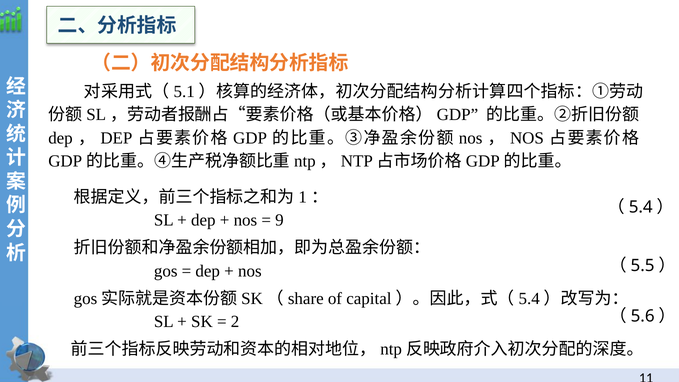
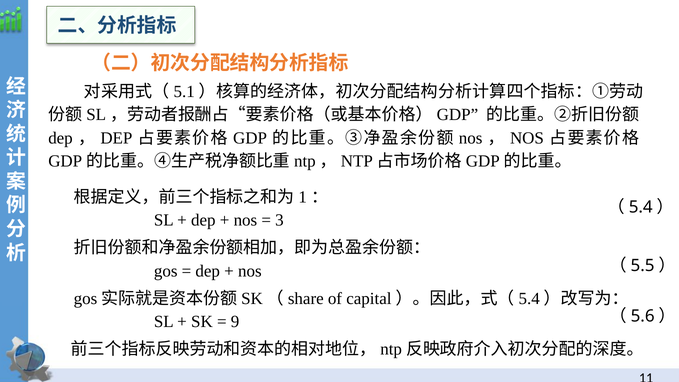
9: 9 -> 3
2: 2 -> 9
